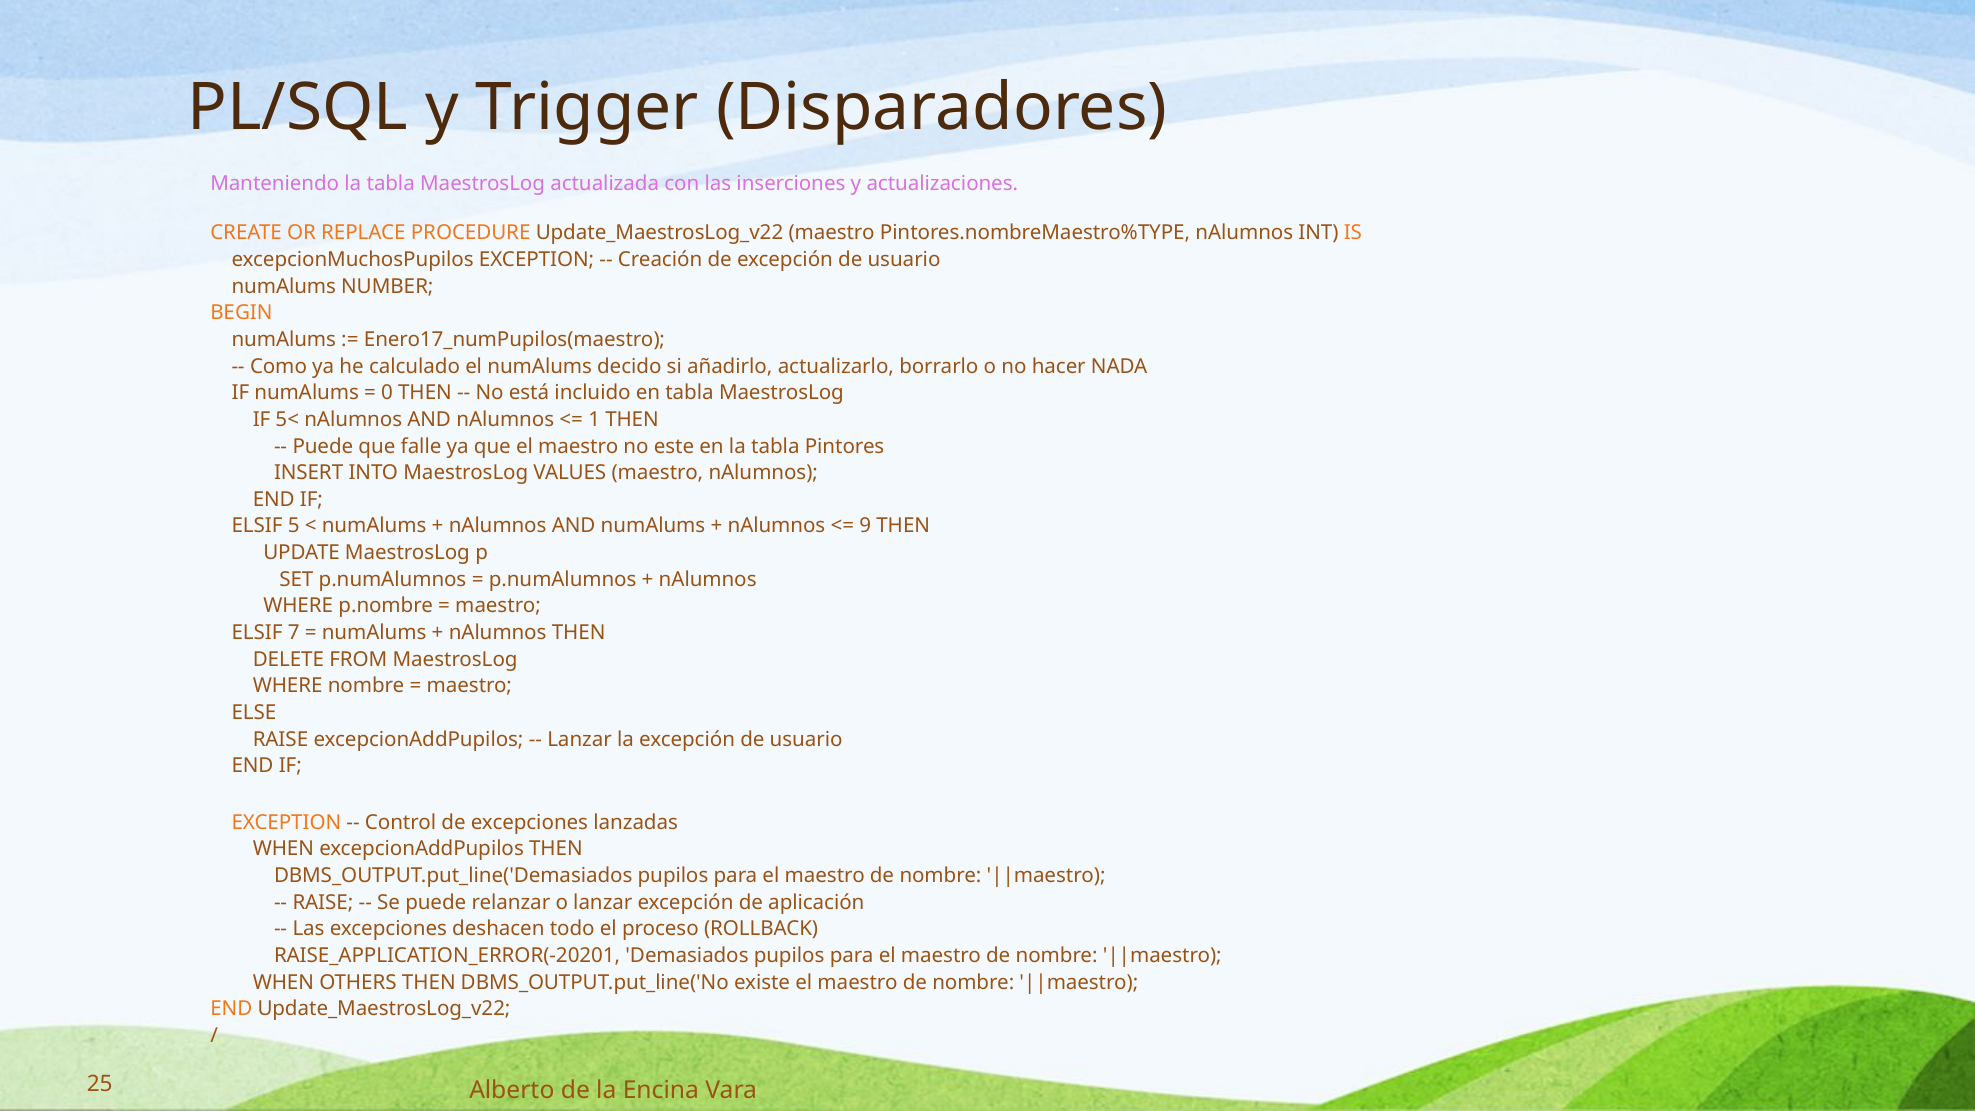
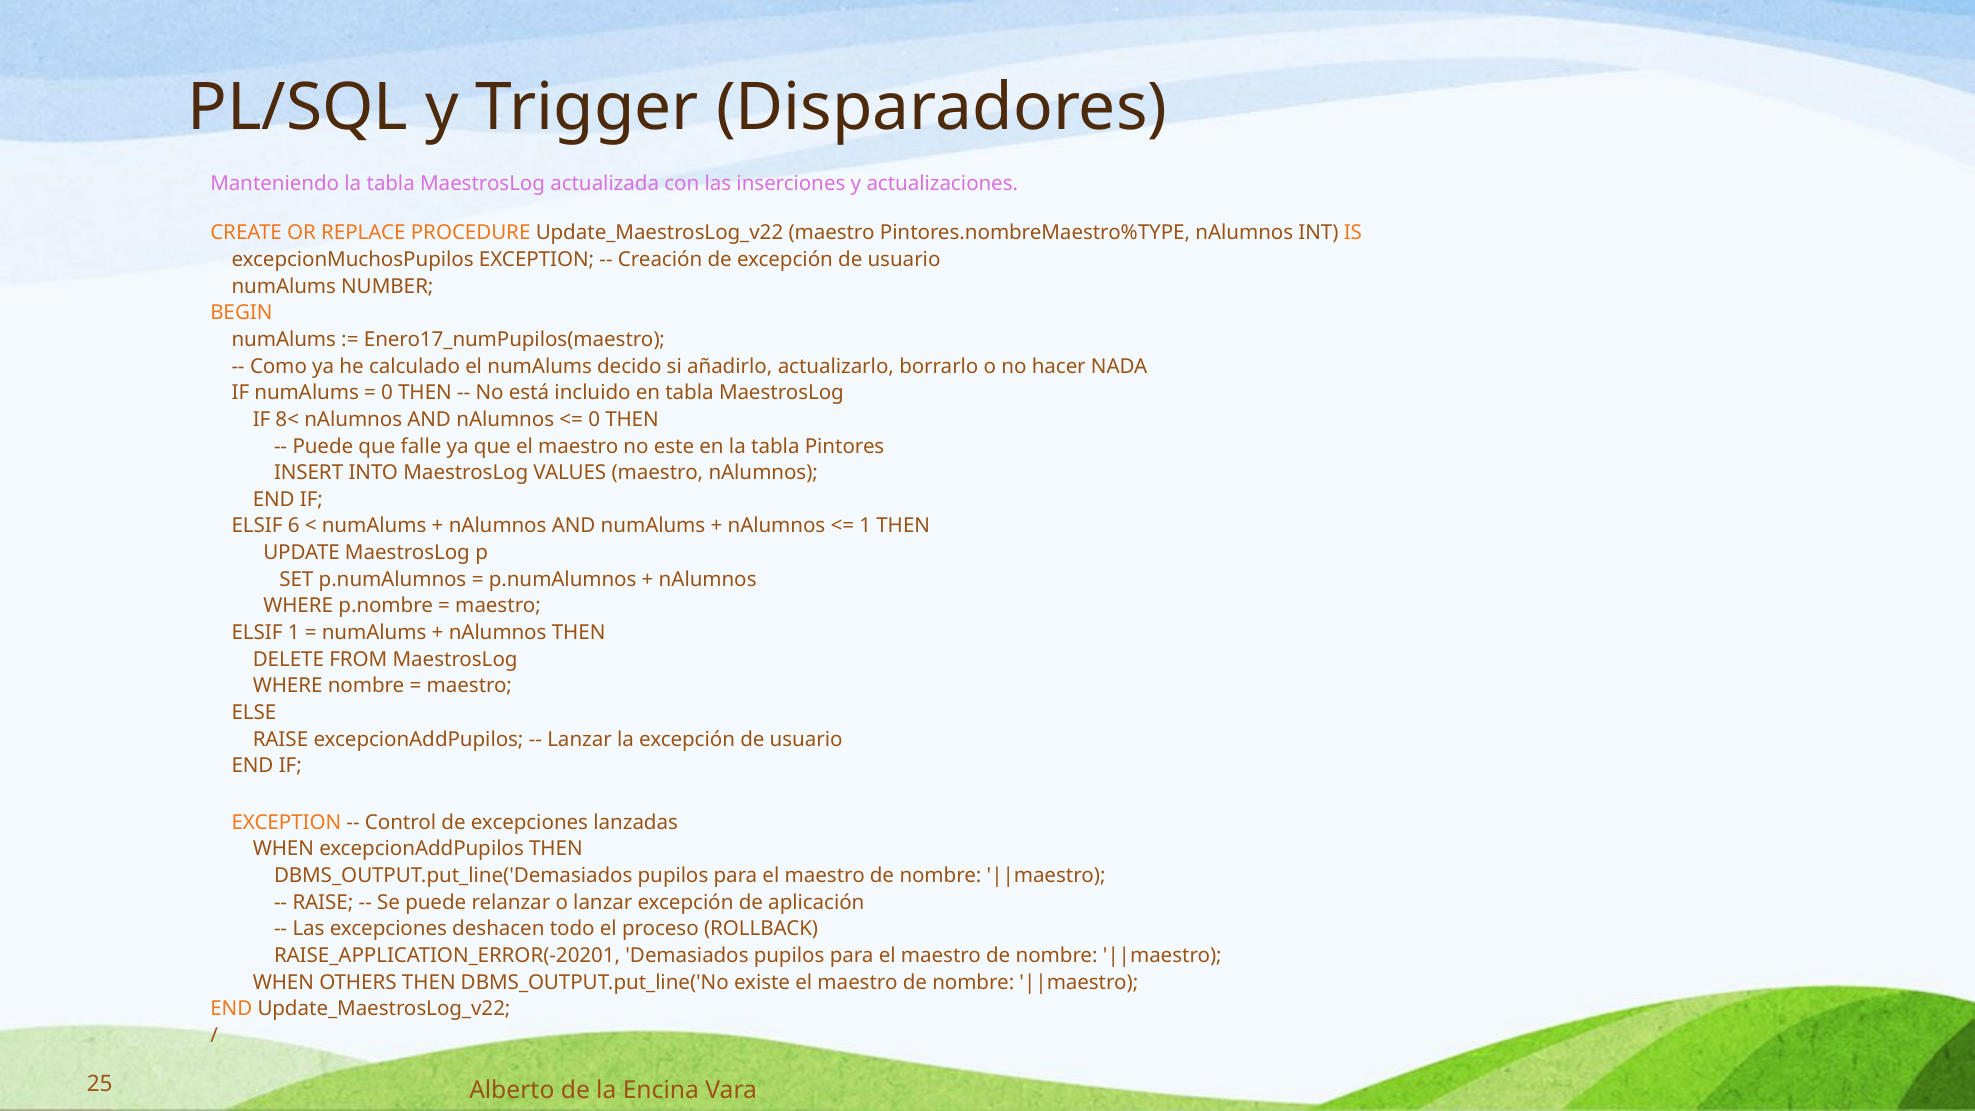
5<: 5< -> 8<
1 at (594, 420): 1 -> 0
5: 5 -> 6
9 at (865, 526): 9 -> 1
ELSIF 7: 7 -> 1
